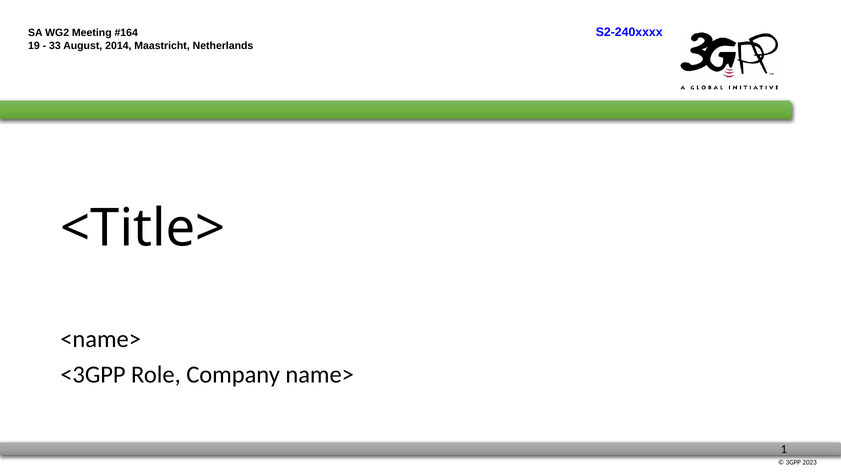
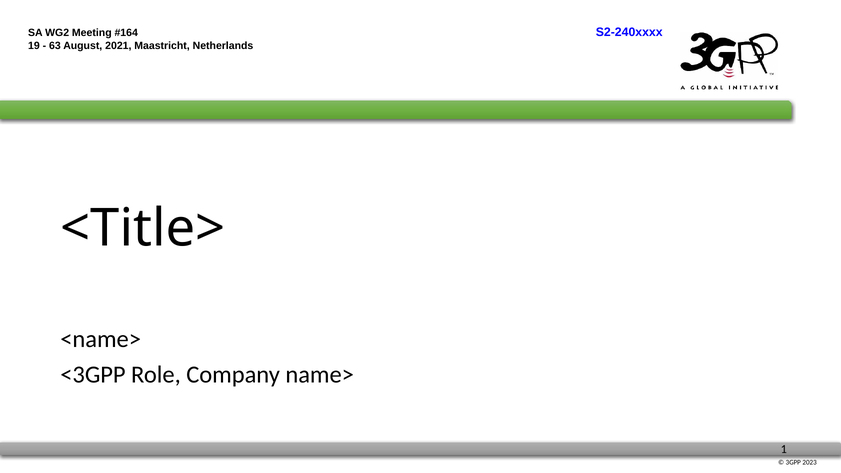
33: 33 -> 63
2014: 2014 -> 2021
